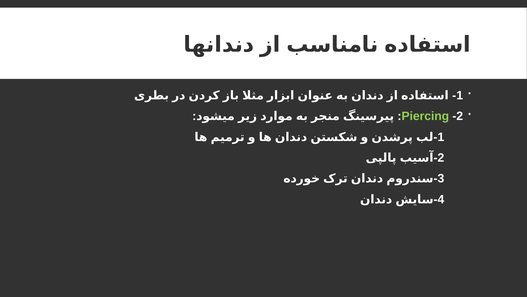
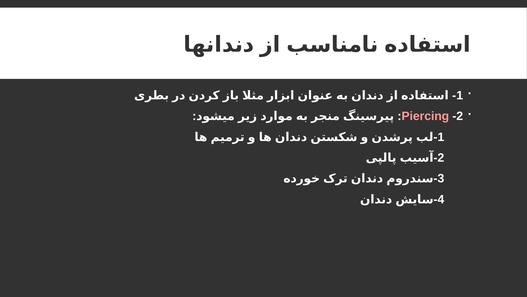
Piercing colour: light green -> pink
